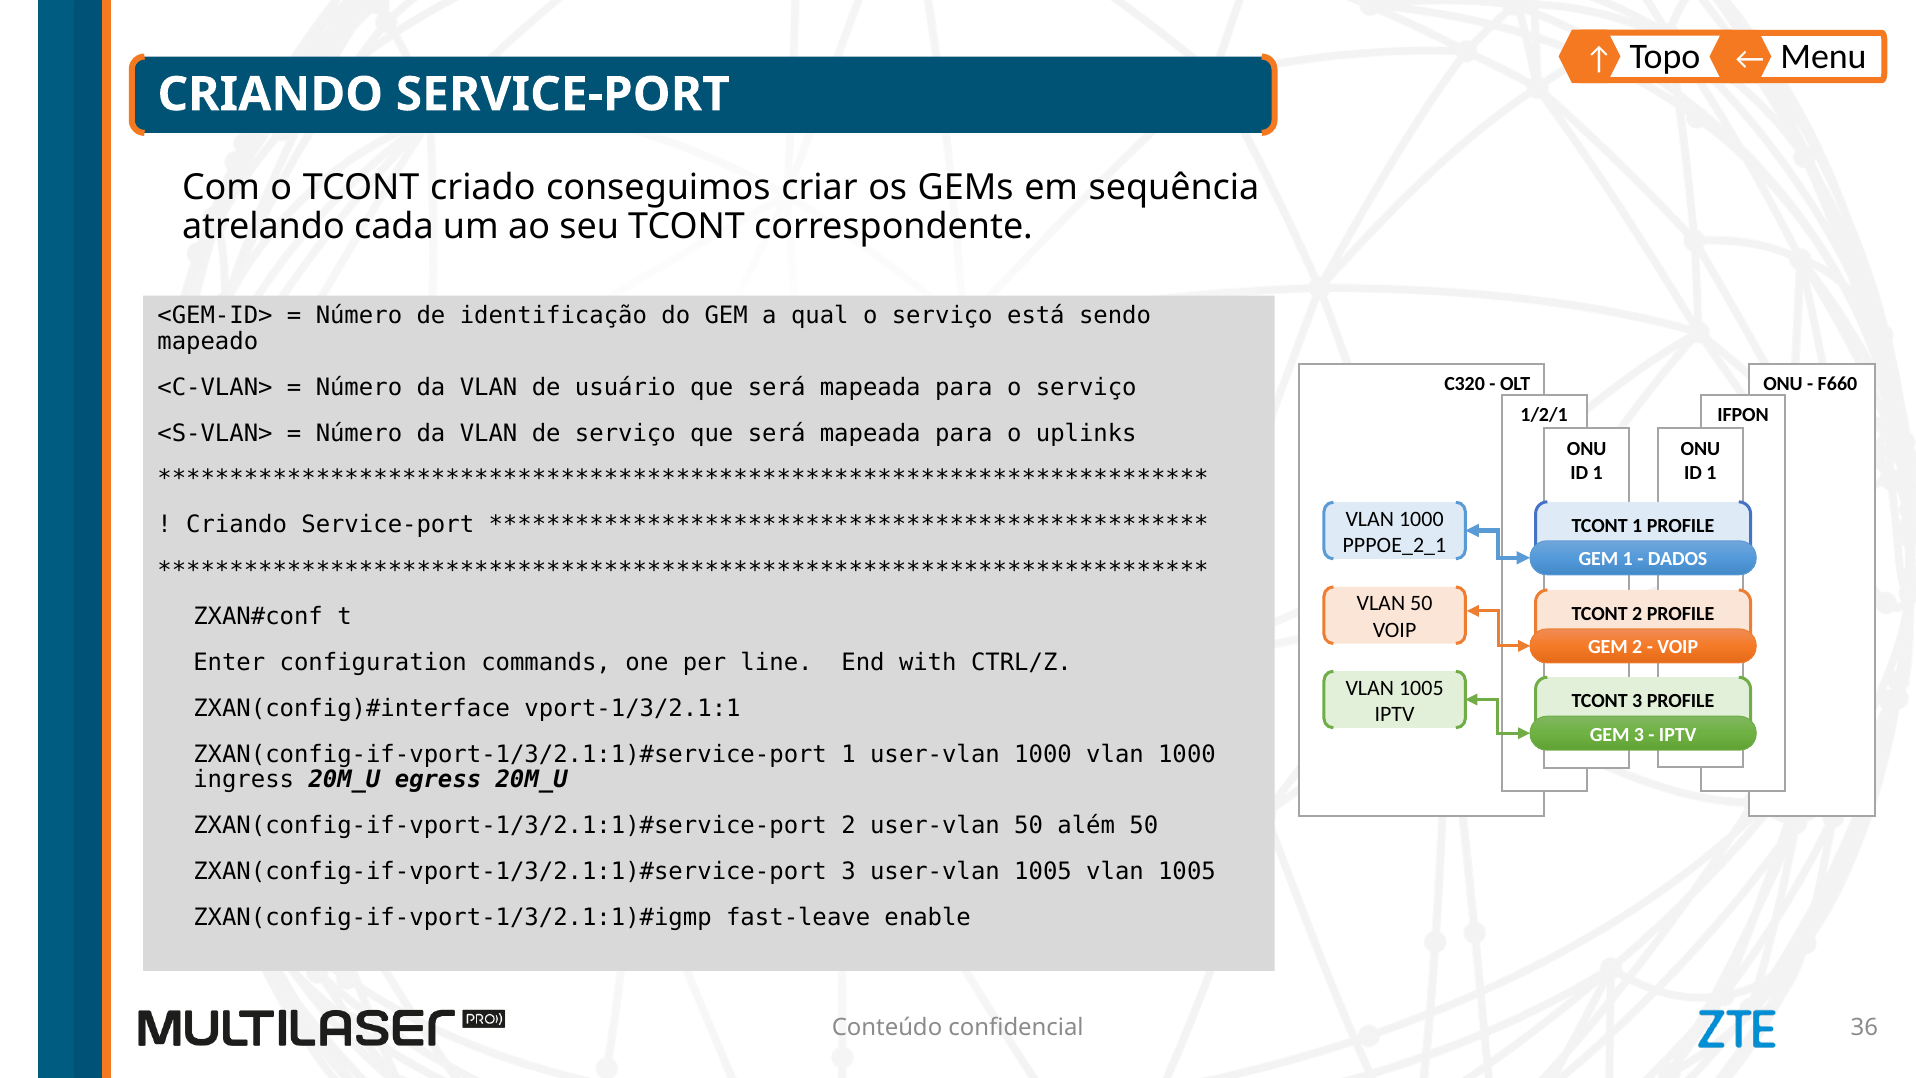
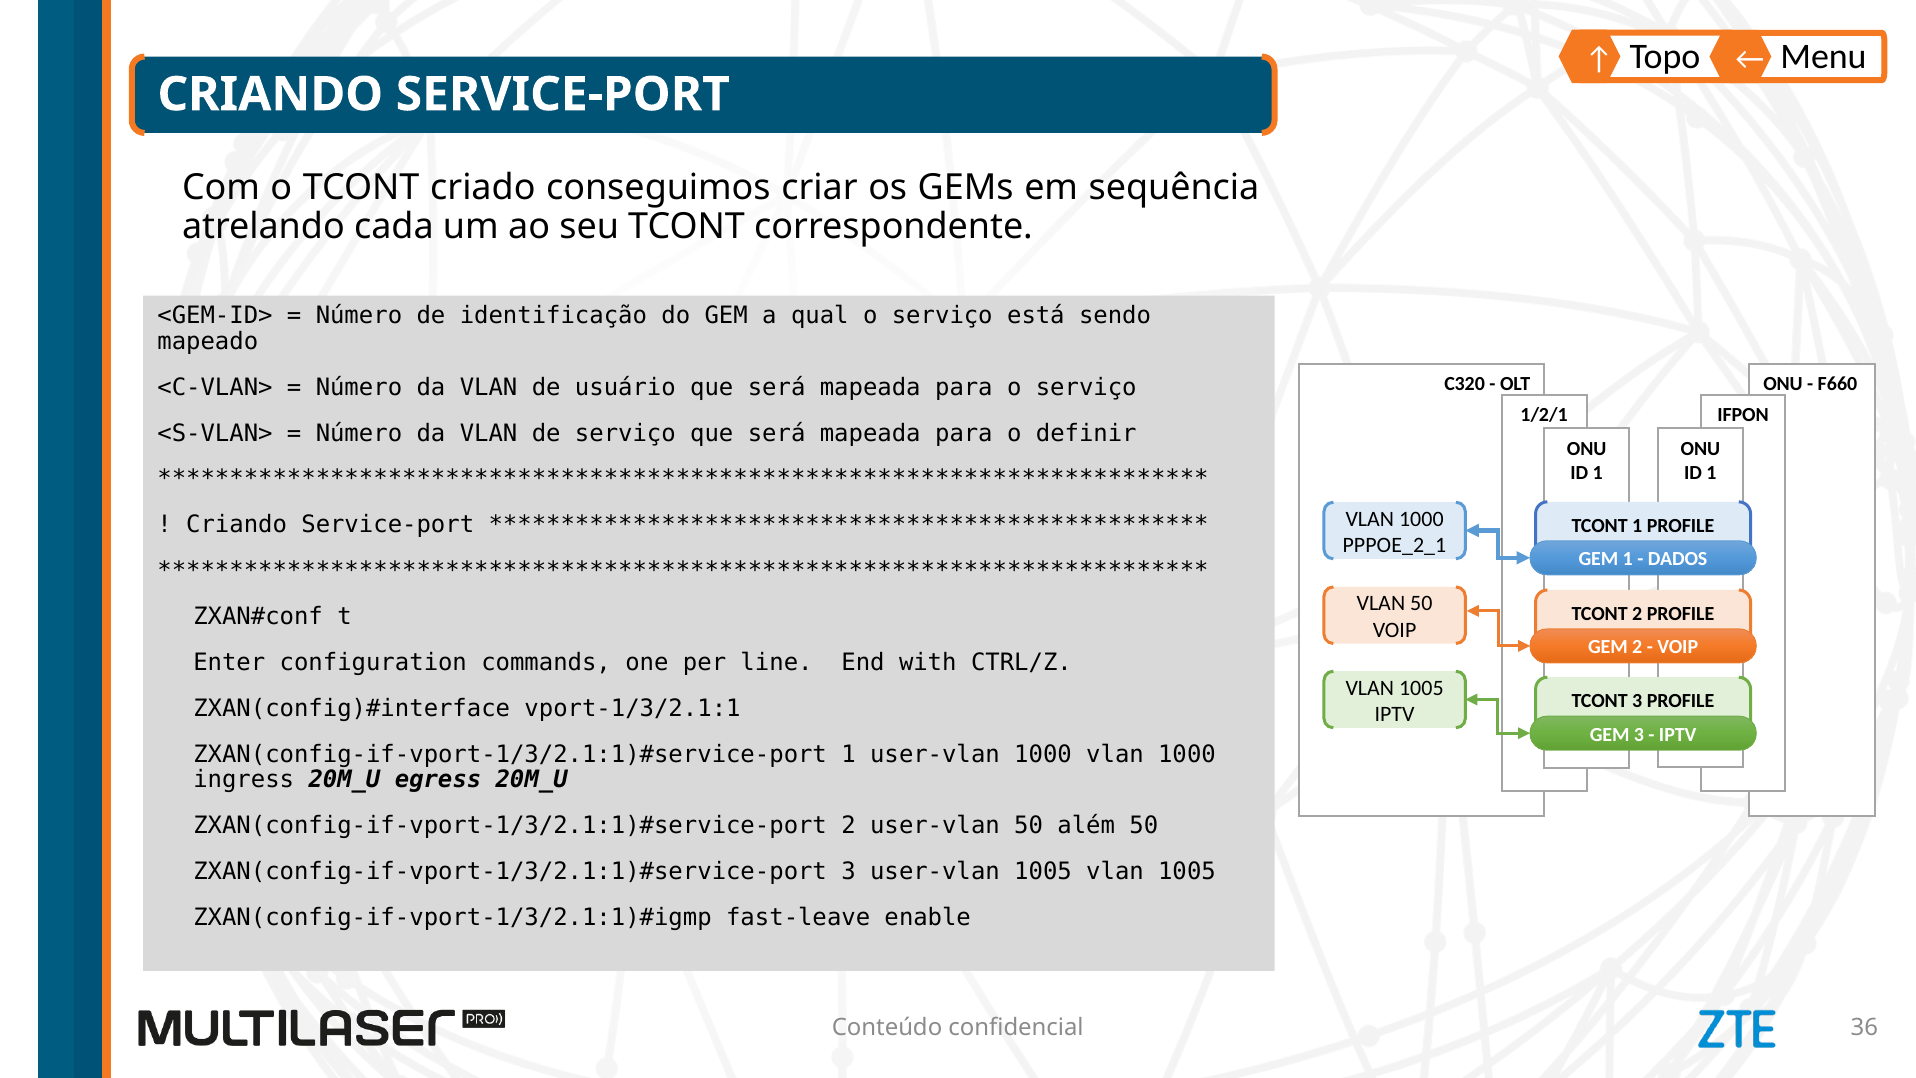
uplinks: uplinks -> definir
